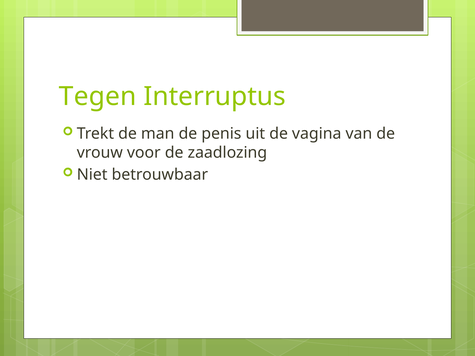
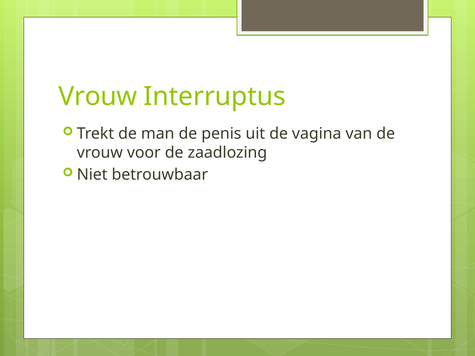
Tegen at (98, 96): Tegen -> Vrouw
